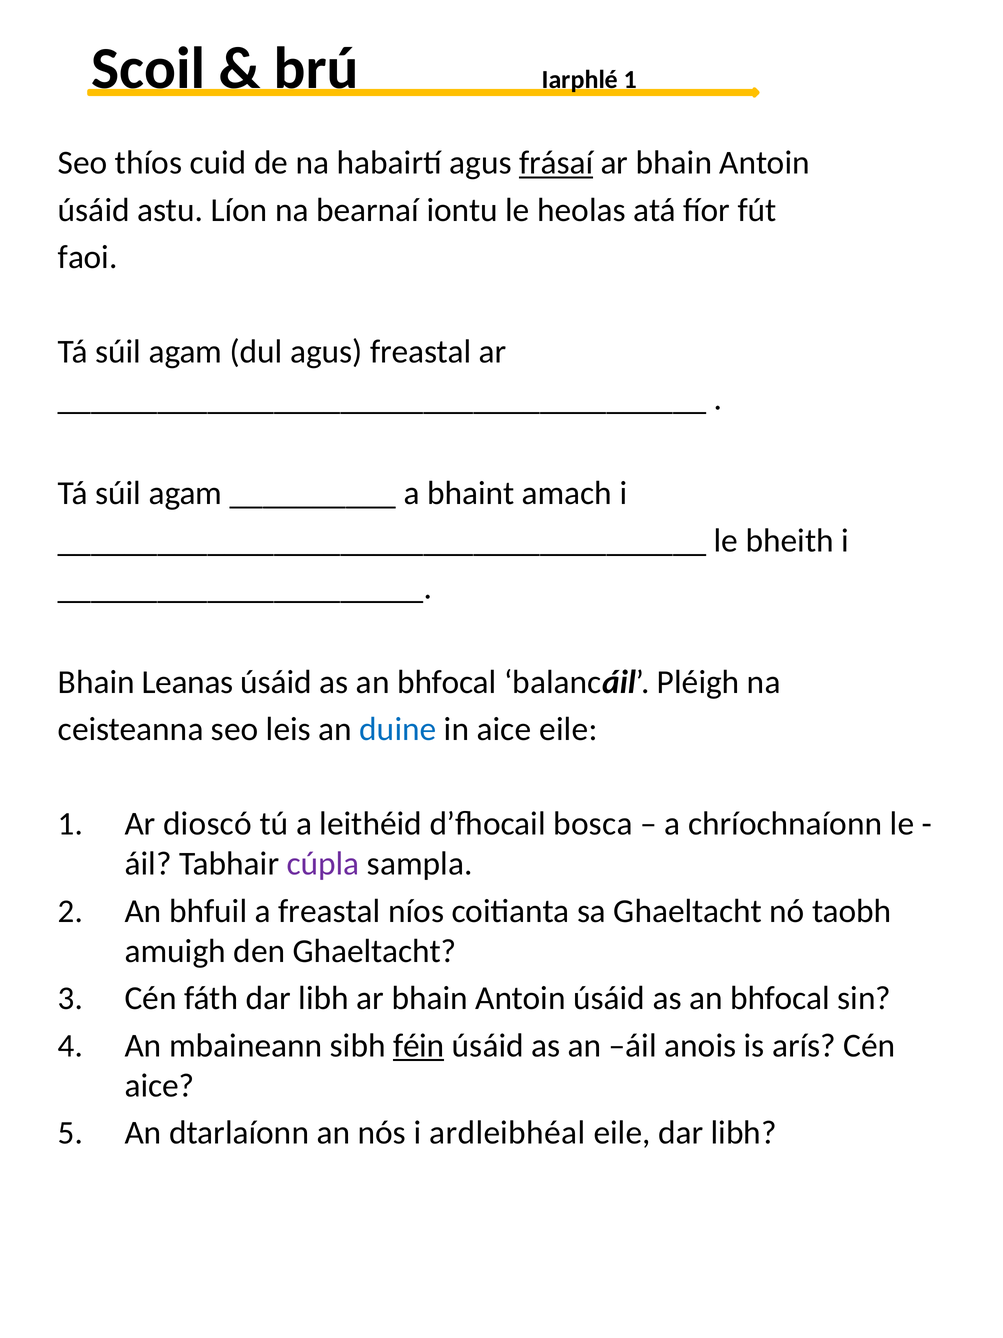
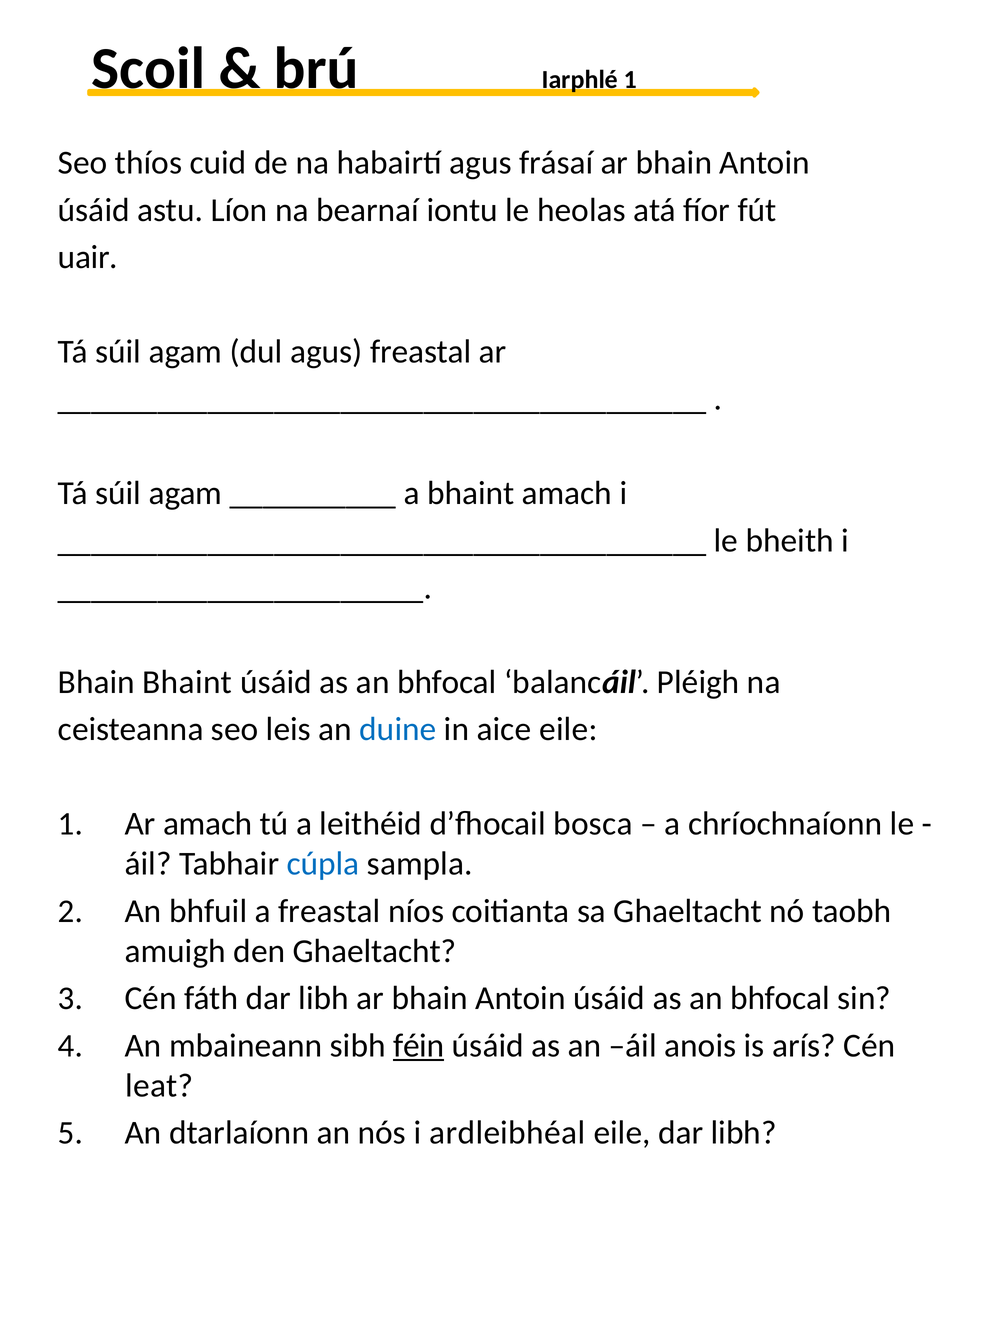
frásaí underline: present -> none
faoi: faoi -> uair
Bhain Leanas: Leanas -> Bhaint
Ar dioscó: dioscó -> amach
cúpla colour: purple -> blue
aice at (160, 1085): aice -> leat
